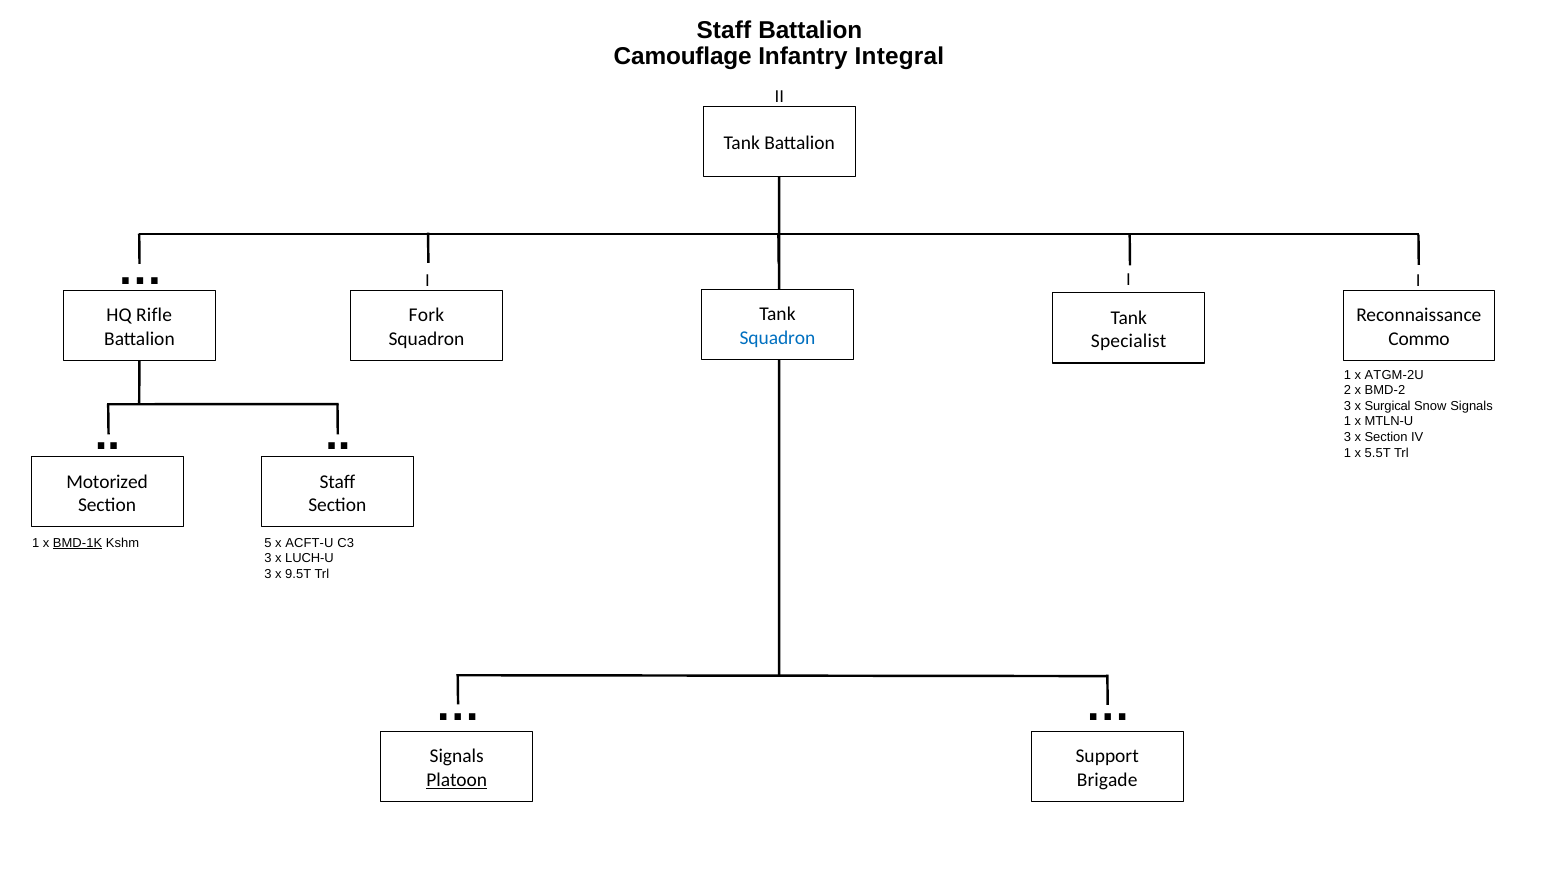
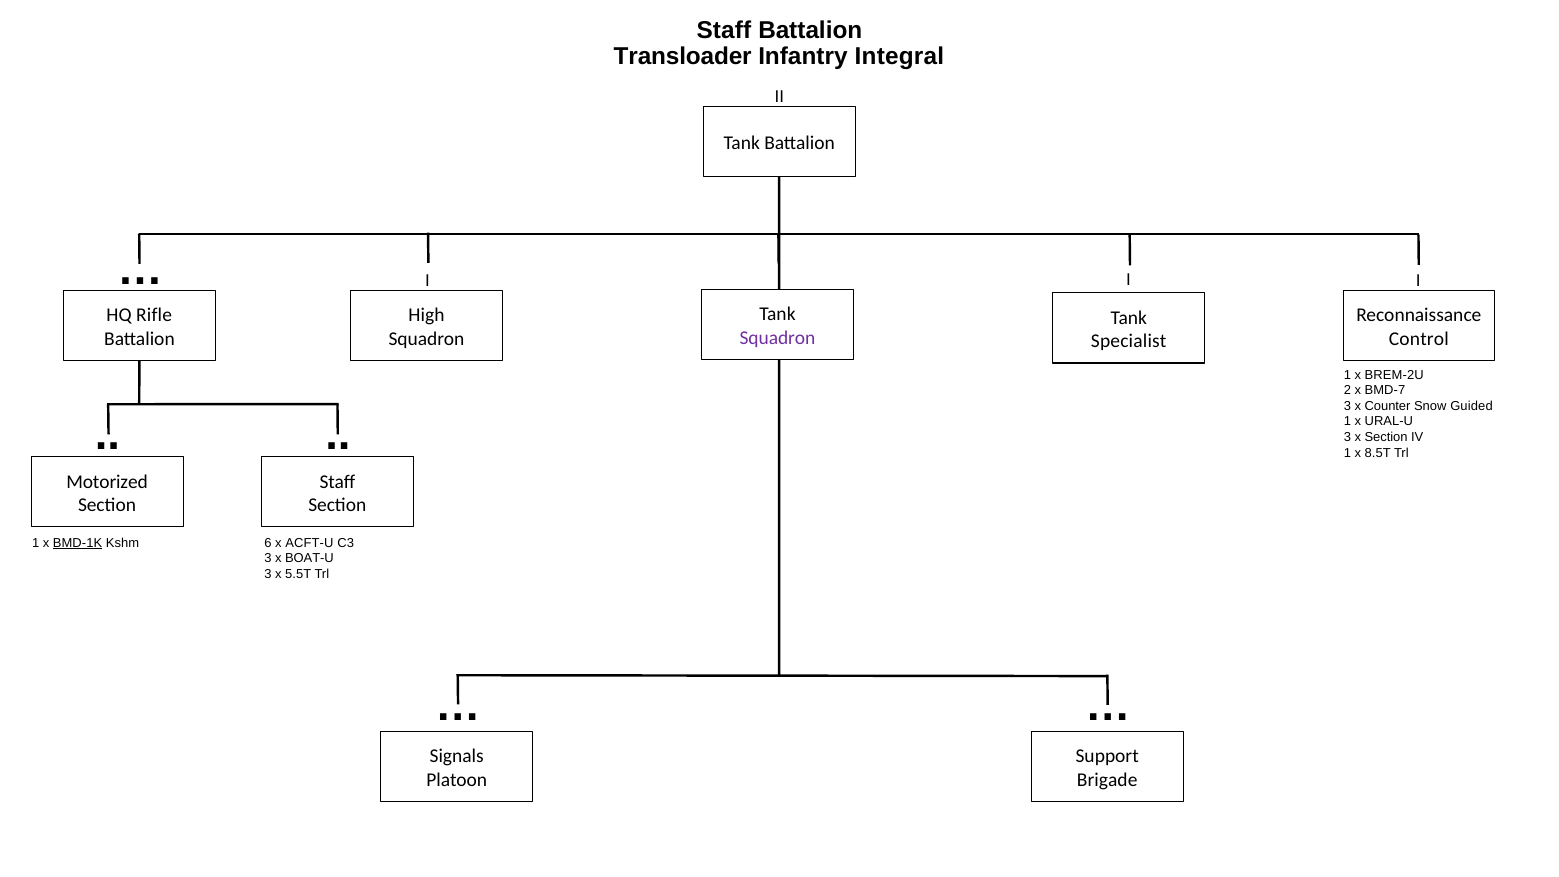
Camouflage: Camouflage -> Transloader
Fork: Fork -> High
Squadron at (777, 338) colour: blue -> purple
Commo: Commo -> Control
ATGM-2U: ATGM-2U -> BREM-2U
BMD-2: BMD-2 -> BMD-7
Surgical: Surgical -> Counter
Snow Signals: Signals -> Guided
MTLN-U: MTLN-U -> URAL-U
5.5T: 5.5T -> 8.5T
5: 5 -> 6
LUCH-U: LUCH-U -> BOAT-U
9.5T: 9.5T -> 5.5T
Platoon underline: present -> none
